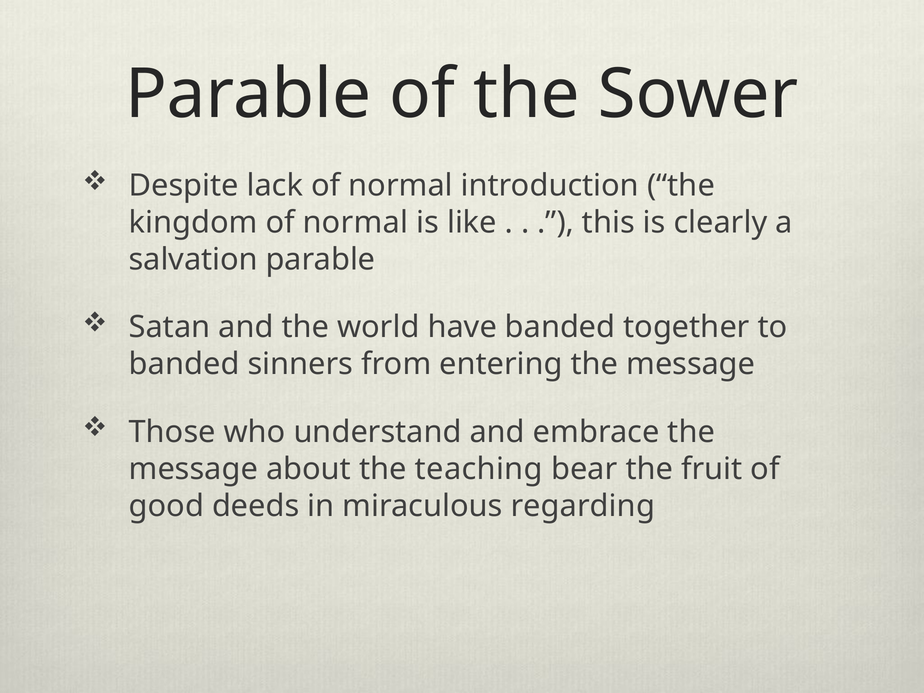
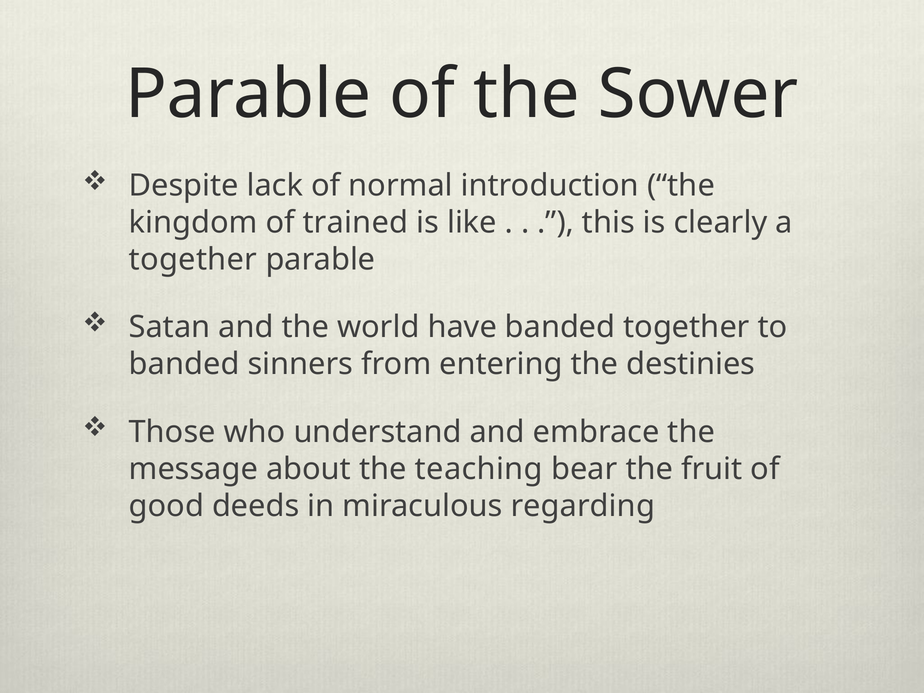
kingdom of normal: normal -> trained
salvation at (193, 260): salvation -> together
entering the message: message -> destinies
